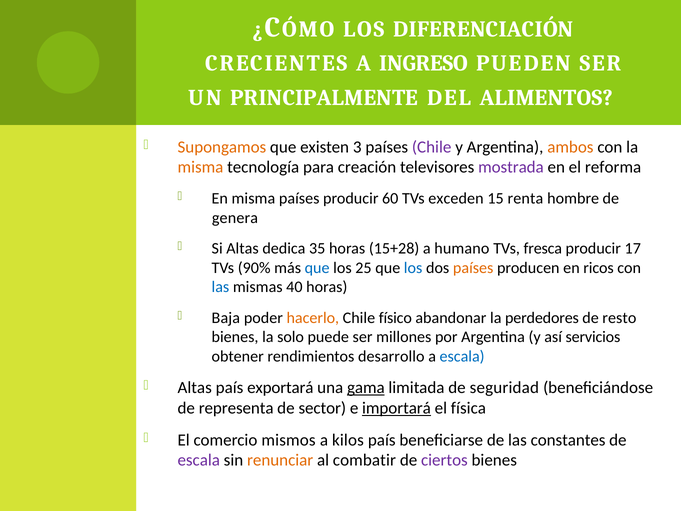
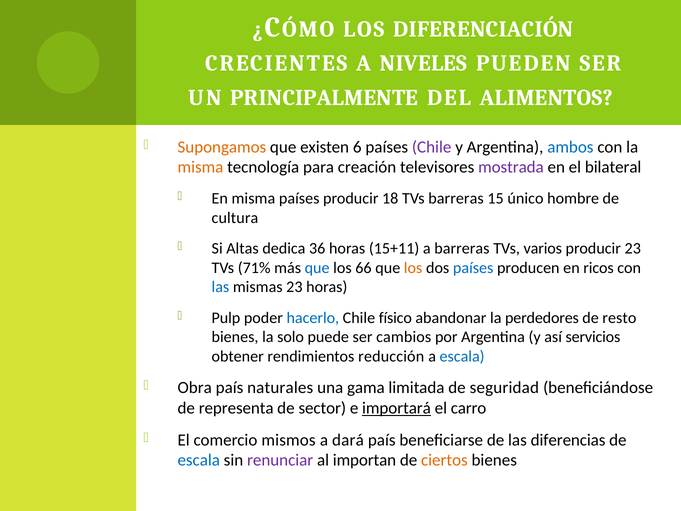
INGRESO: INGRESO -> NIVELES
3: 3 -> 6
ambos colour: orange -> blue
reforma: reforma -> bilateral
60: 60 -> 18
TVs exceden: exceden -> barreras
renta: renta -> único
genera: genera -> cultura
35: 35 -> 36
15+28: 15+28 -> 15+11
a humano: humano -> barreras
fresca: fresca -> varios
producir 17: 17 -> 23
90%: 90% -> 71%
25: 25 -> 66
los at (413, 268) colour: blue -> orange
países at (473, 268) colour: orange -> blue
mismas 40: 40 -> 23
Baja: Baja -> Pulp
hacerlo colour: orange -> blue
millones: millones -> cambios
desarrollo: desarrollo -> reducción
Altas at (195, 387): Altas -> Obra
exportará: exportará -> naturales
gama underline: present -> none
física: física -> carro
kilos: kilos -> dará
constantes: constantes -> diferencias
escala at (199, 460) colour: purple -> blue
renunciar colour: orange -> purple
combatir: combatir -> importan
ciertos colour: purple -> orange
